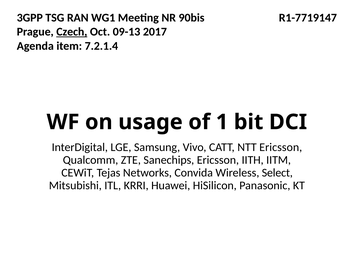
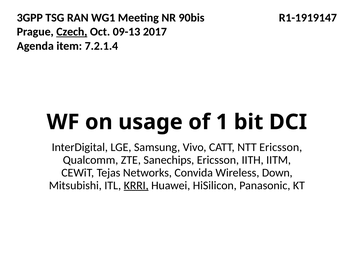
R1-7719147: R1-7719147 -> R1-1919147
Select: Select -> Down
KRRI underline: none -> present
